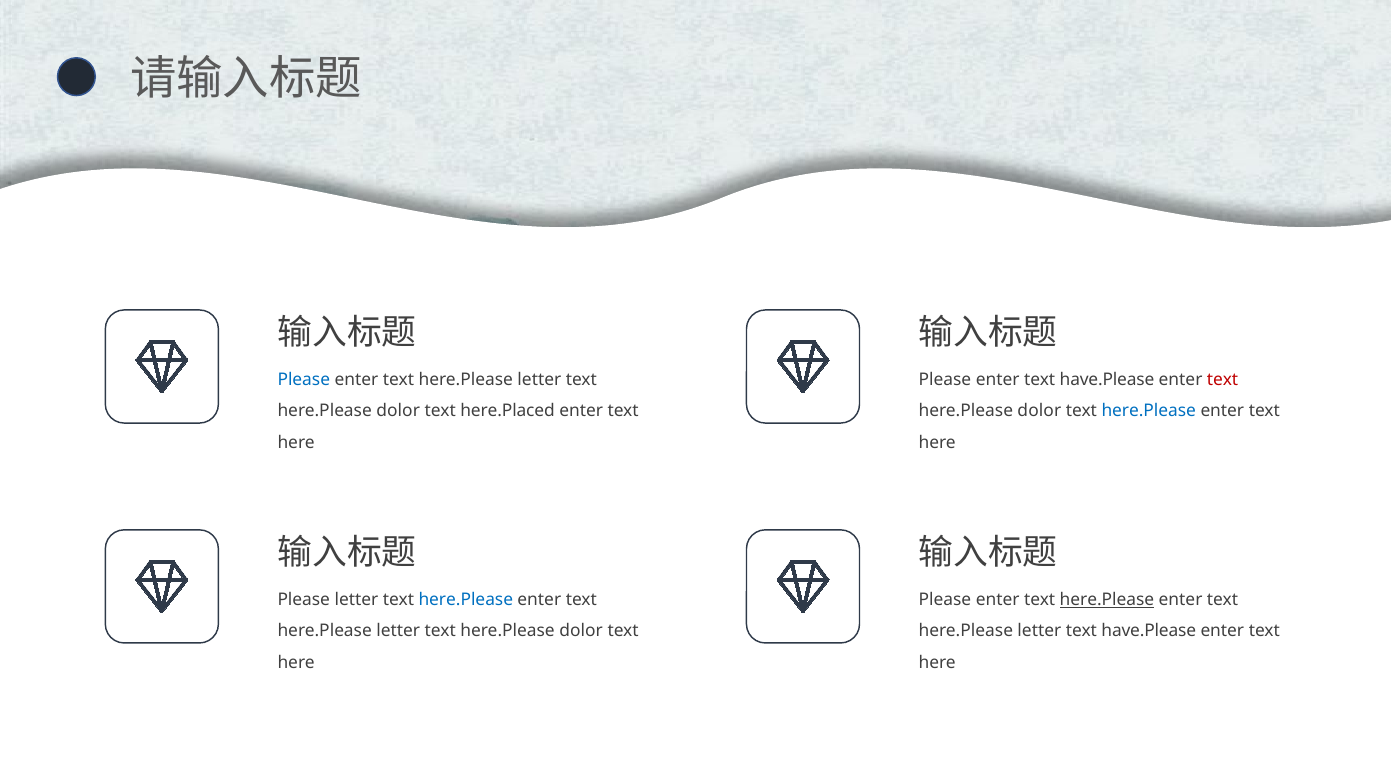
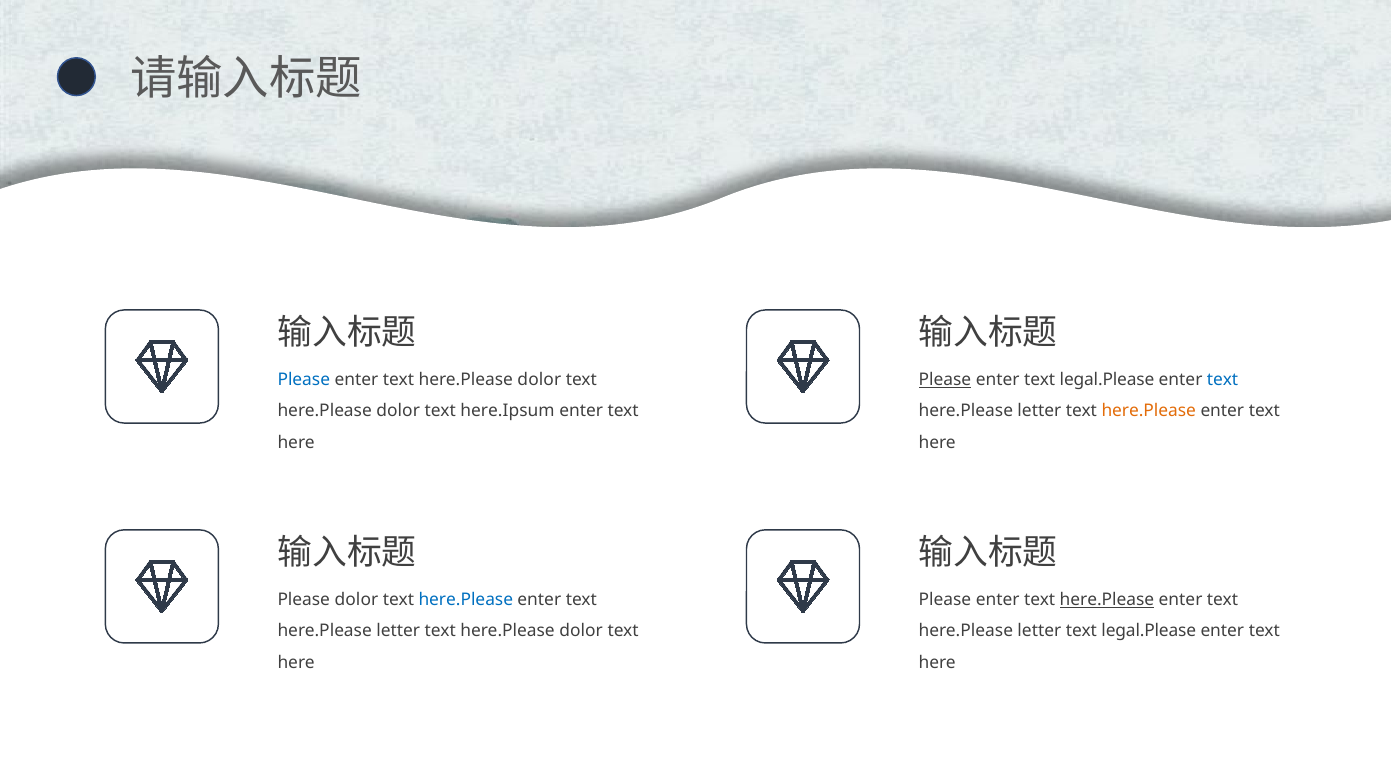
letter at (539, 380): letter -> dolor
Please at (945, 380) underline: none -> present
enter text have.Please: have.Please -> legal.Please
text at (1223, 380) colour: red -> blue
here.Placed: here.Placed -> here.Ipsum
dolor at (1039, 411): dolor -> letter
here.Please at (1149, 411) colour: blue -> orange
Please letter: letter -> dolor
have.Please at (1149, 631): have.Please -> legal.Please
